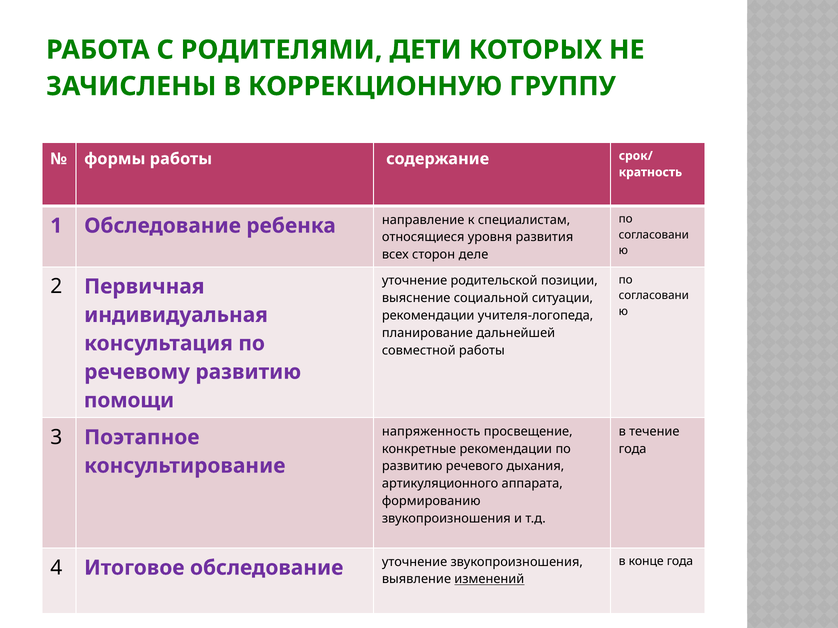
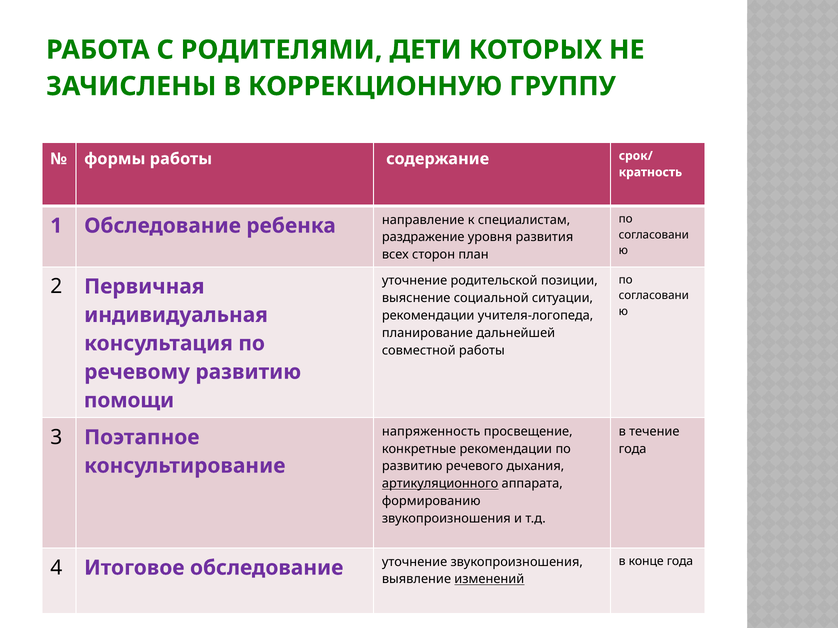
относящиеся: относящиеся -> раздражение
деле: деле -> план
артикуляционного underline: none -> present
